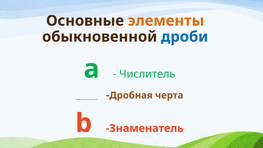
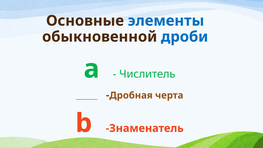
элементы colour: orange -> blue
